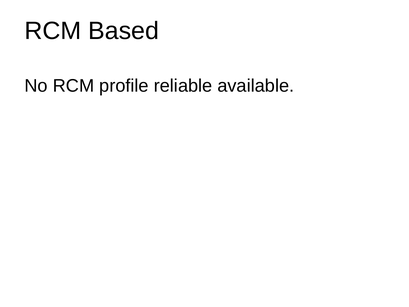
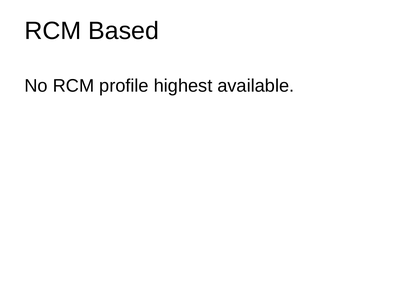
reliable: reliable -> highest
